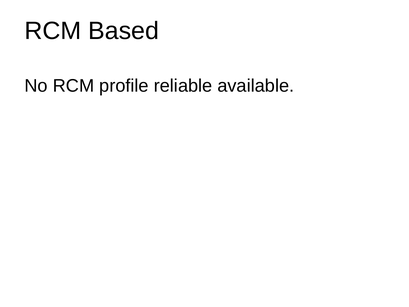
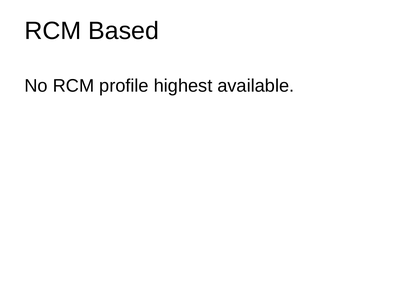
reliable: reliable -> highest
